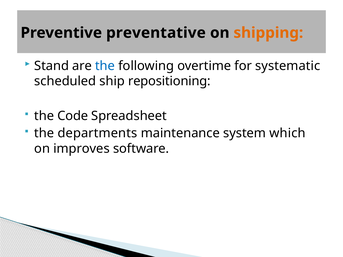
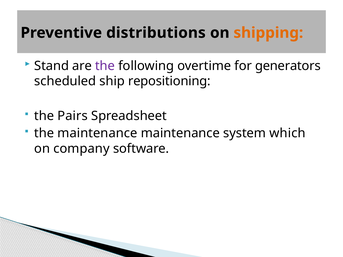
preventative: preventative -> distributions
the at (105, 66) colour: blue -> purple
systematic: systematic -> generators
Code: Code -> Pairs
the departments: departments -> maintenance
improves: improves -> company
